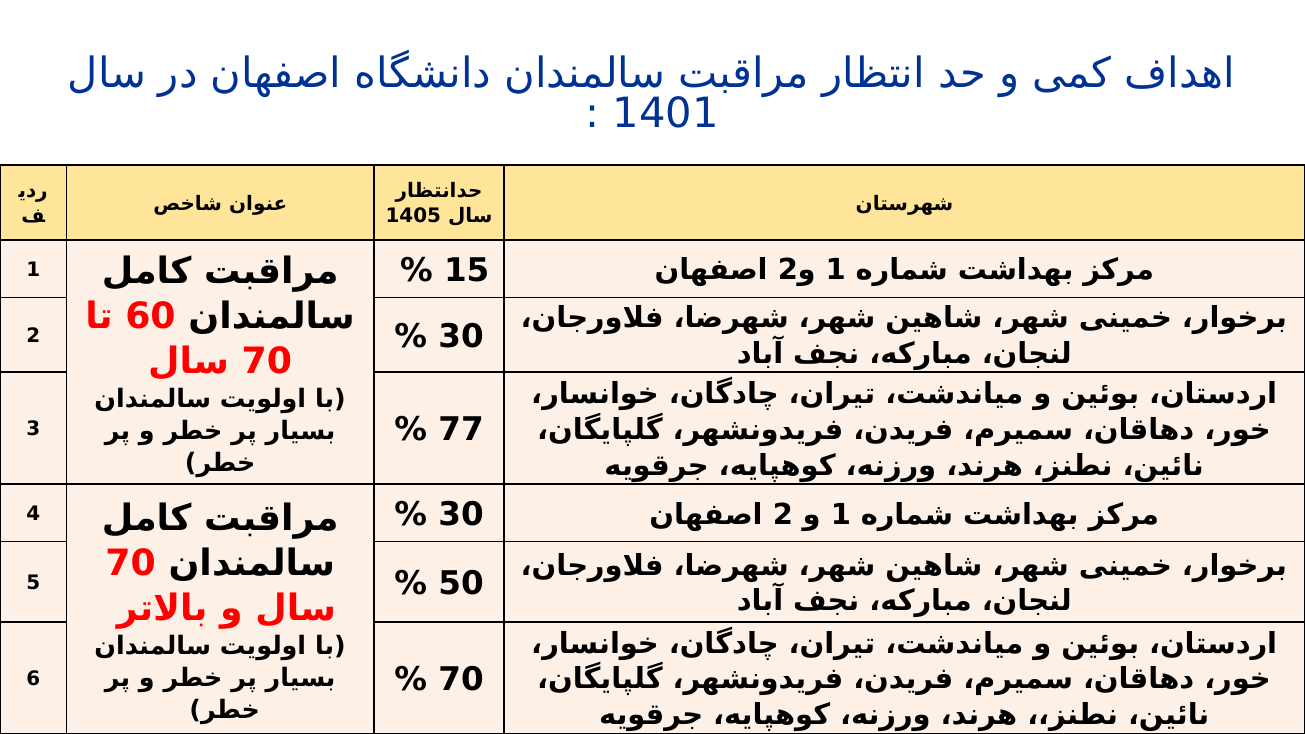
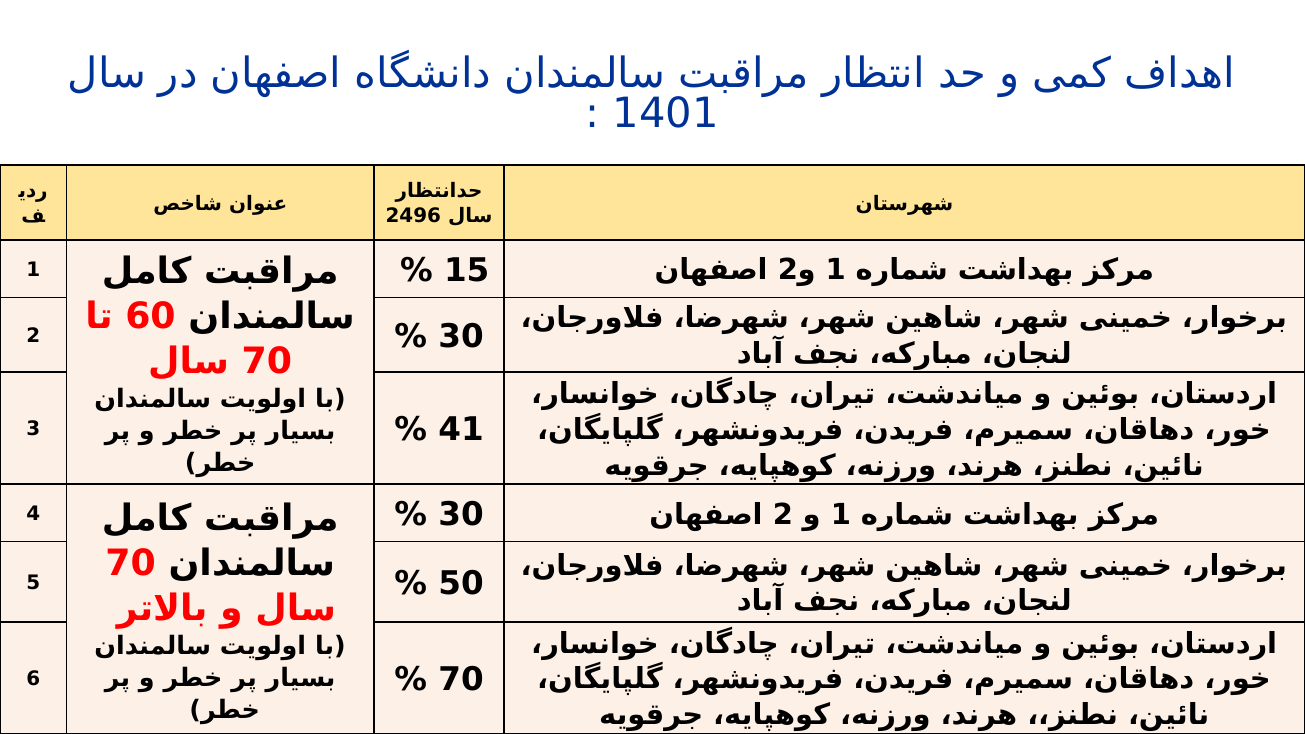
1405: 1405 -> 2496
77: 77 -> 41
